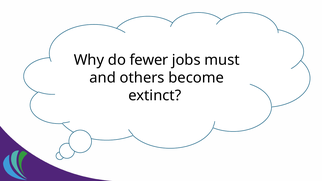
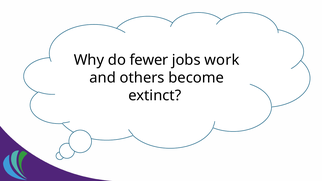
must: must -> work
